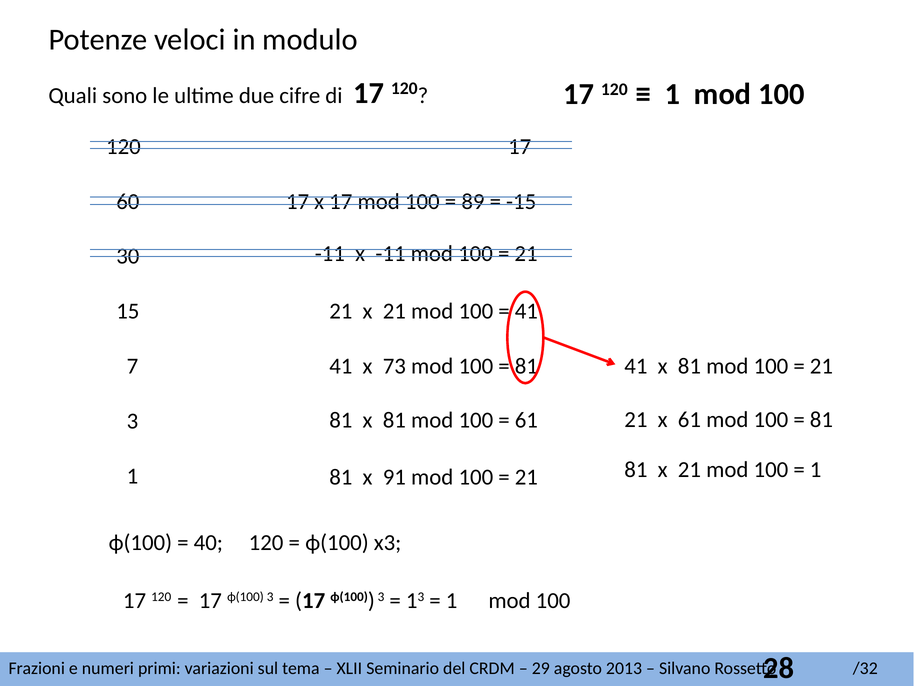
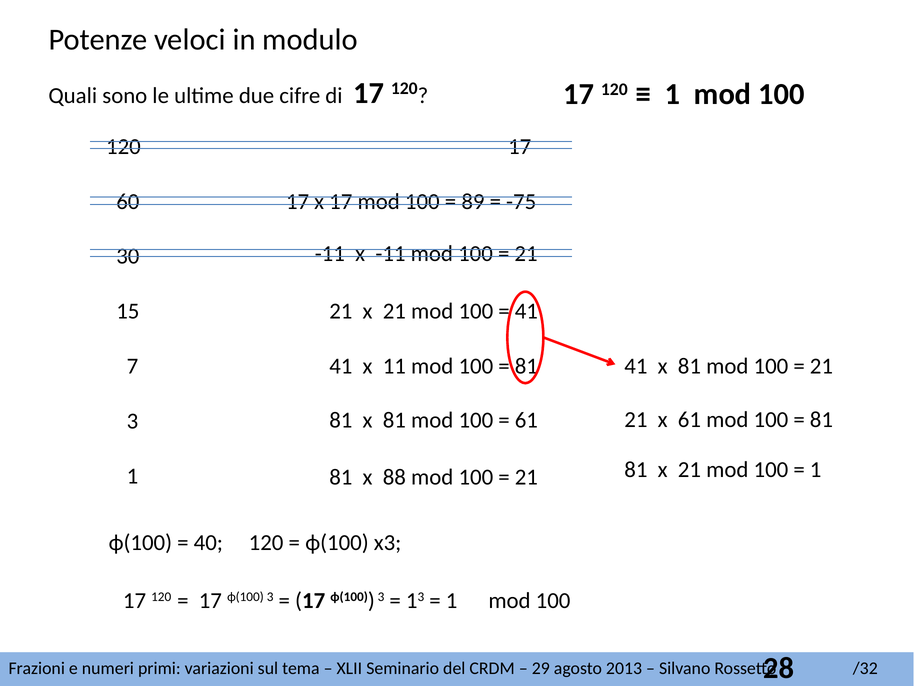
-15: -15 -> -75
73: 73 -> 11
91: 91 -> 88
